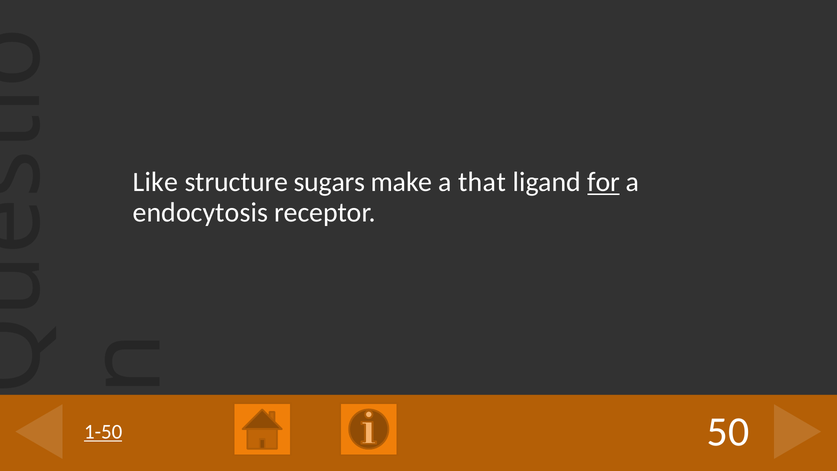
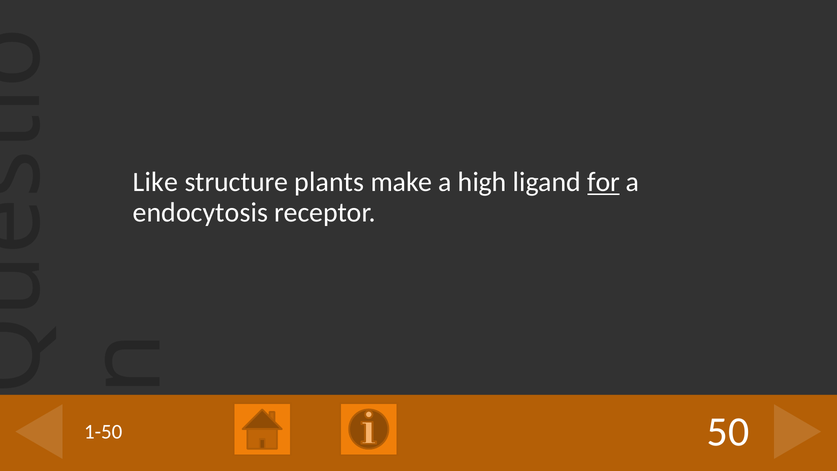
sugars: sugars -> plants
that: that -> high
1-50 underline: present -> none
